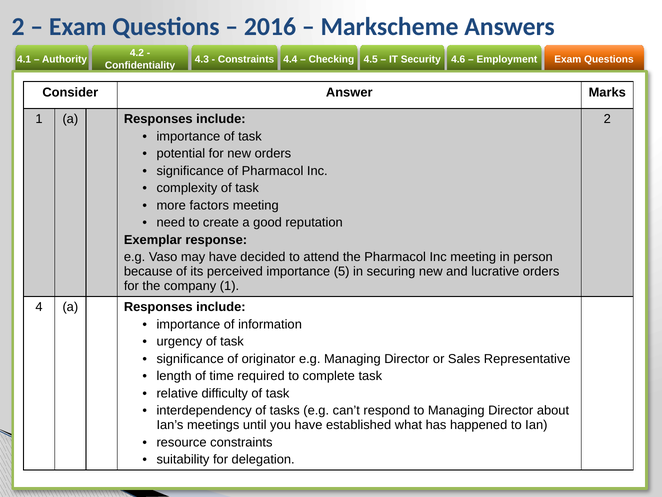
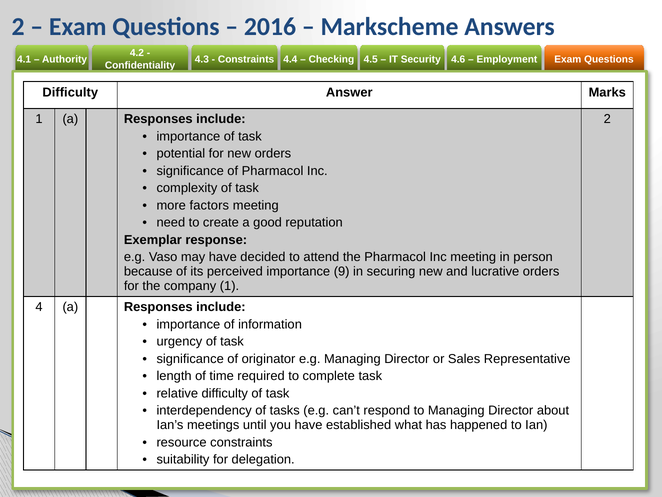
Consider at (70, 92): Consider -> Difficulty
5: 5 -> 9
